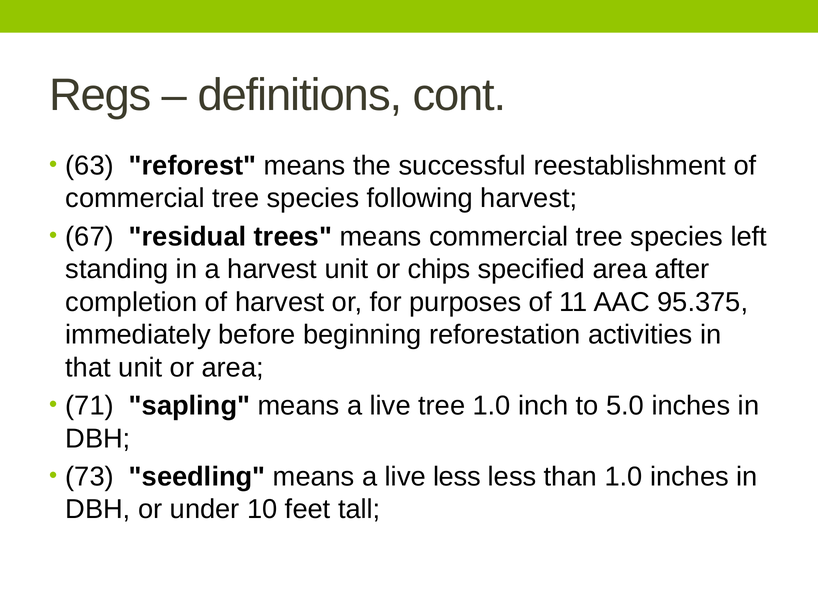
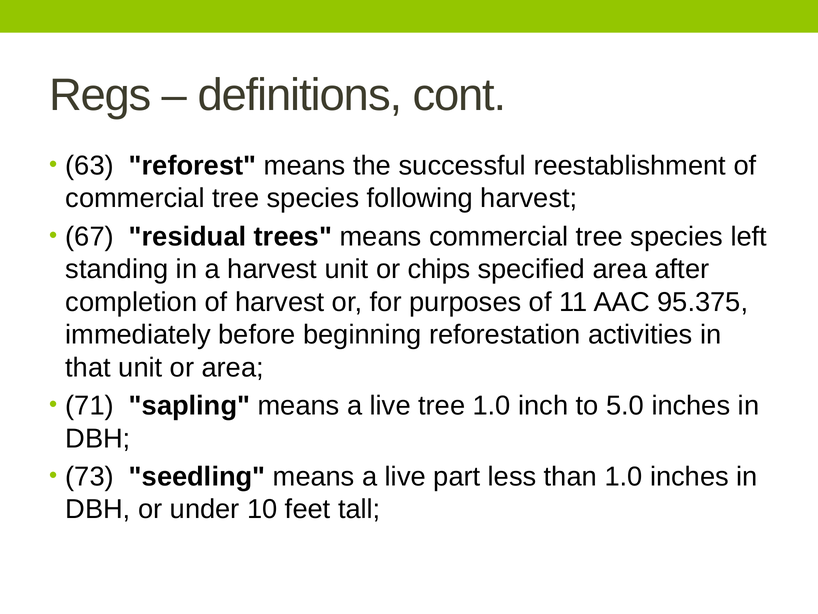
live less: less -> part
